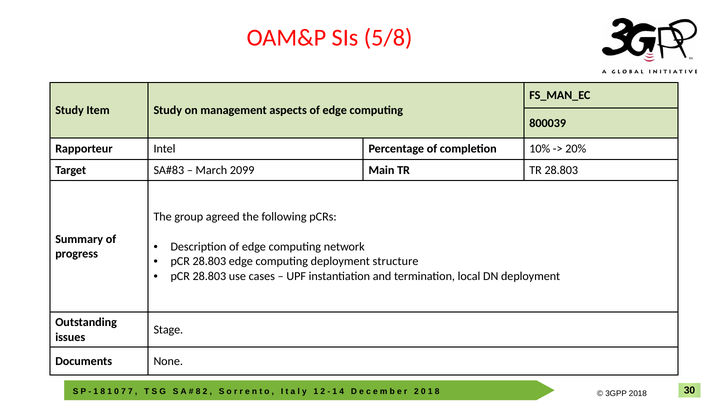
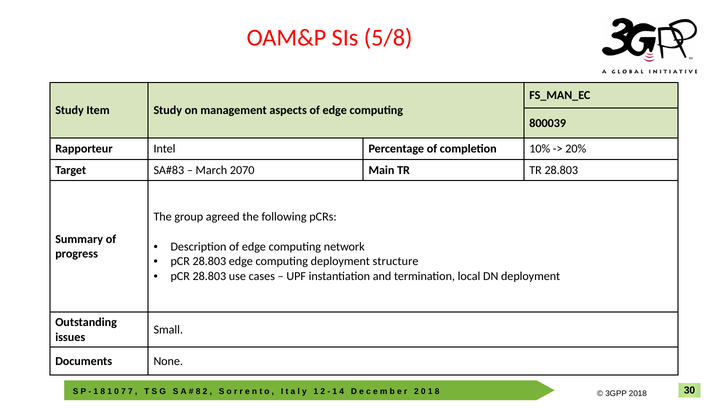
2099: 2099 -> 2070
Stage: Stage -> Small
